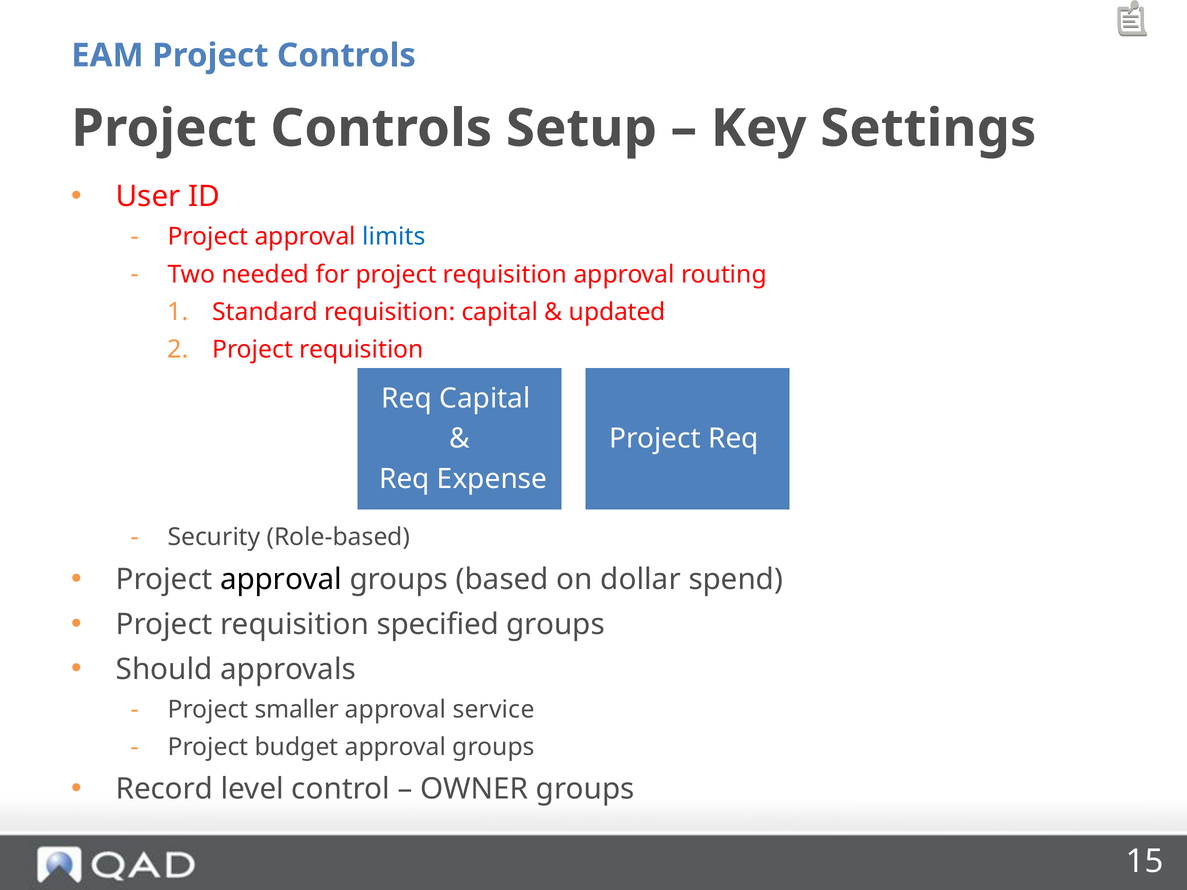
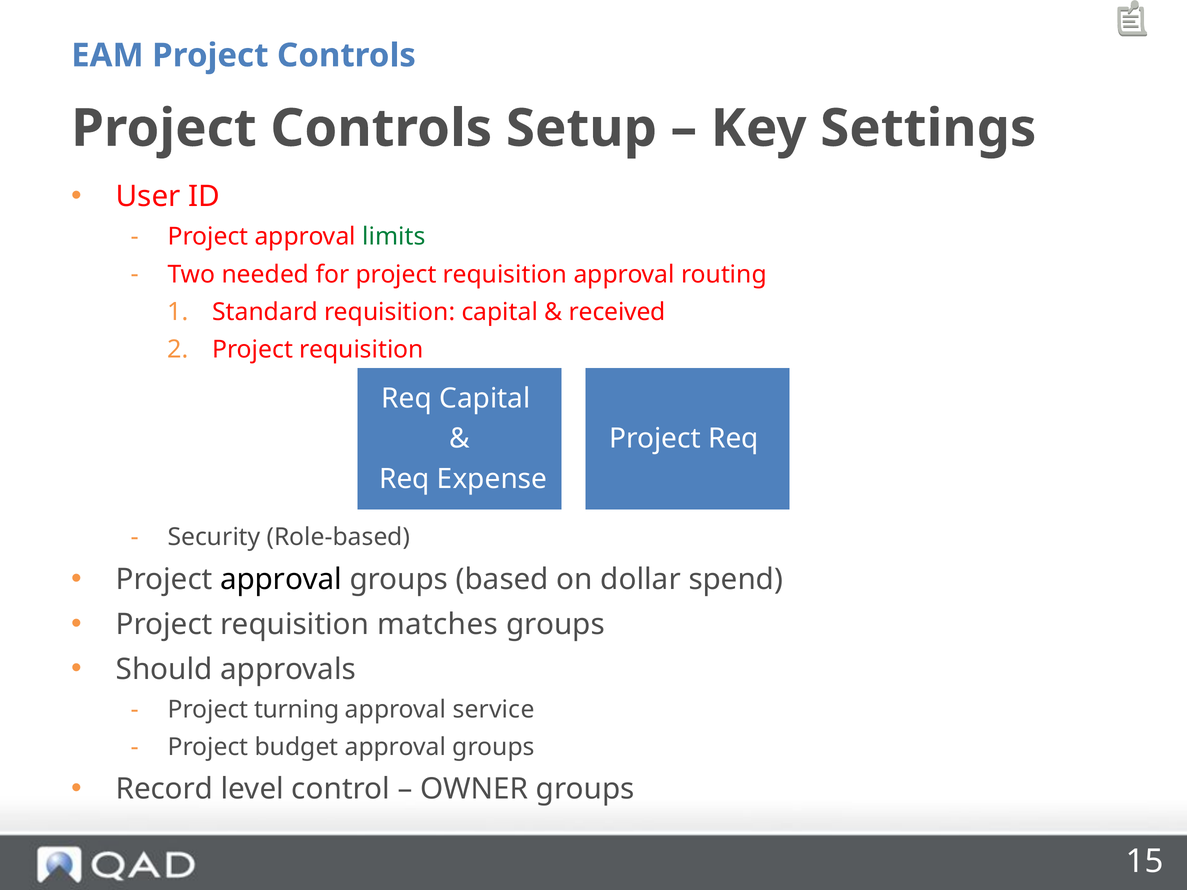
limits colour: blue -> green
updated: updated -> received
specified: specified -> matches
smaller: smaller -> turning
